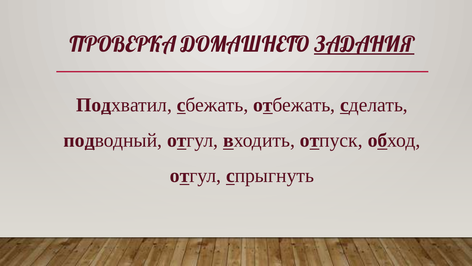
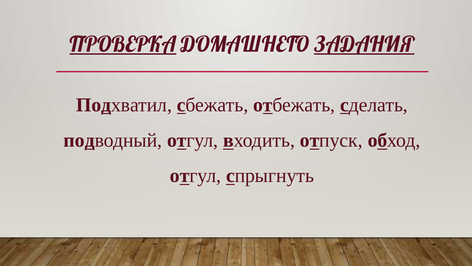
ПРОВЕРКА underline: none -> present
